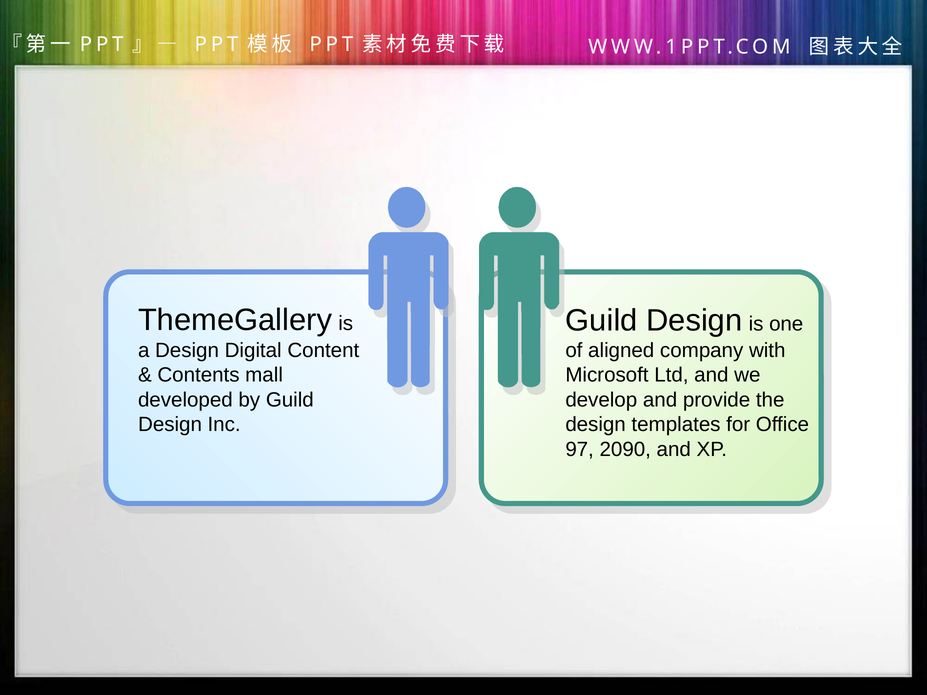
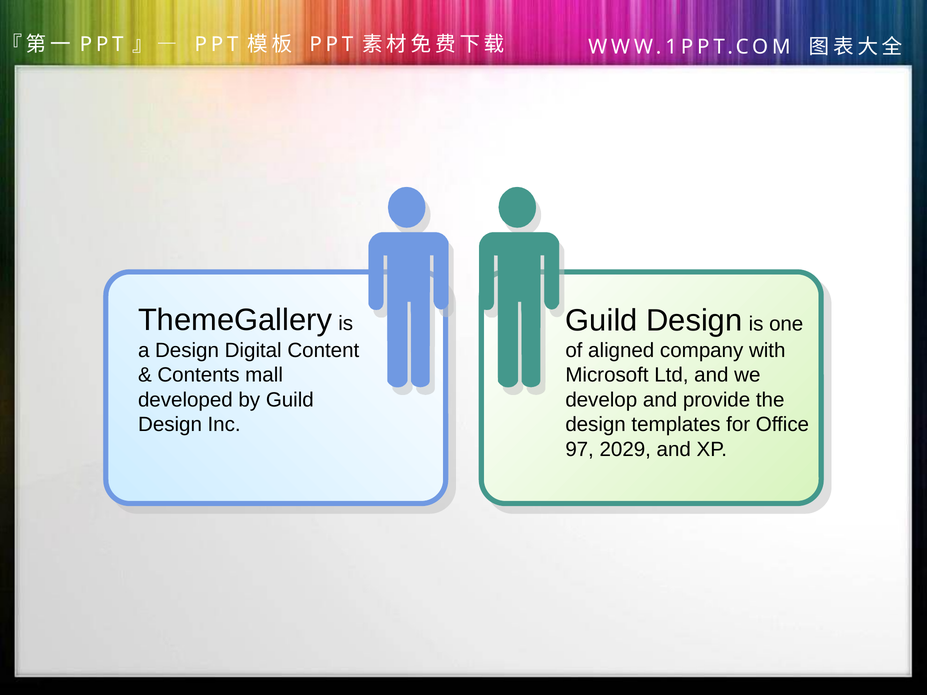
2090: 2090 -> 2029
